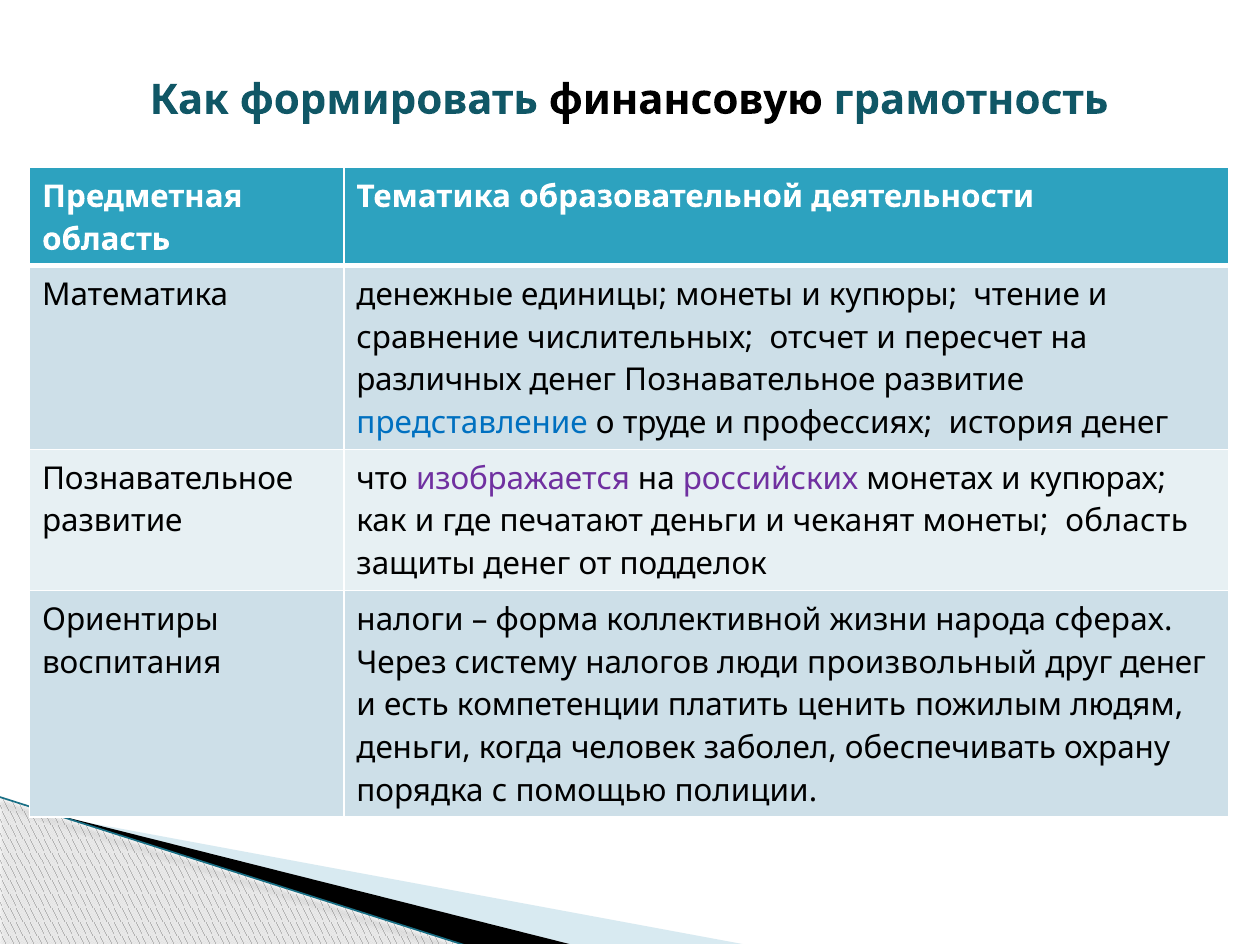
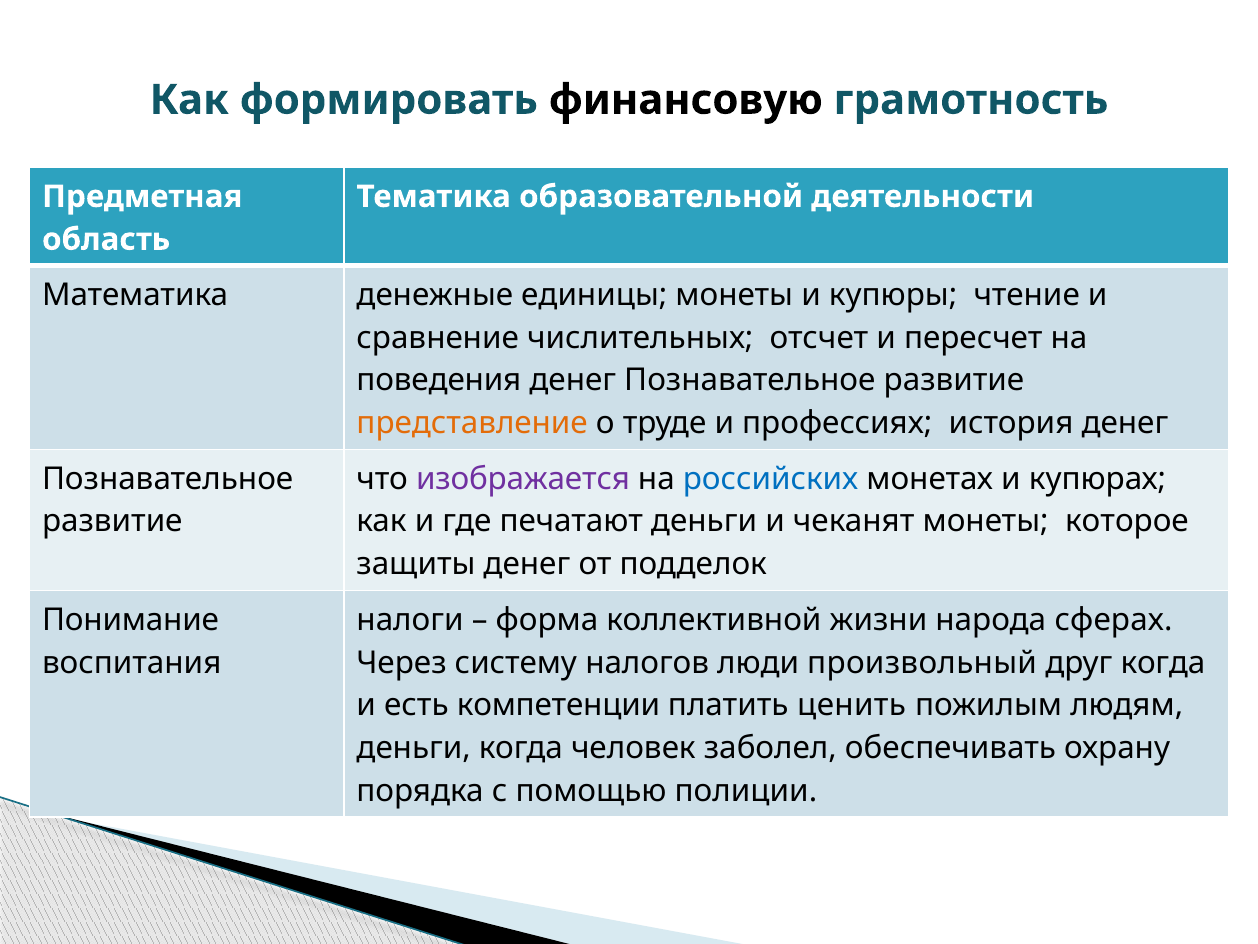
различных: различных -> поведения
представление colour: blue -> orange
российских colour: purple -> blue
монеты область: область -> которое
Ориентиры: Ориентиры -> Понимание
друг денег: денег -> когда
